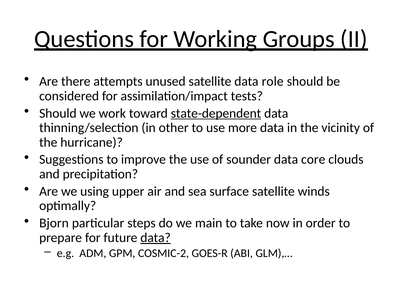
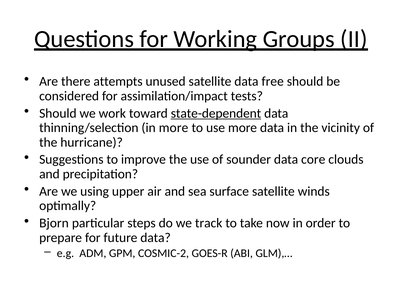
role: role -> free
in other: other -> more
main: main -> track
data at (156, 237) underline: present -> none
